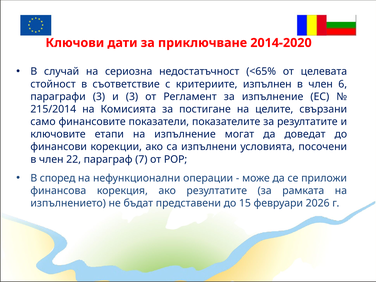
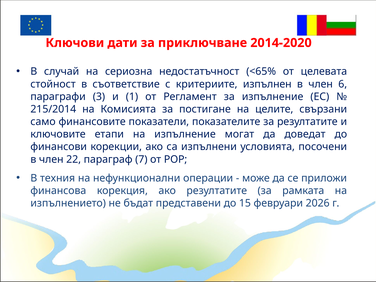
и 3: 3 -> 1
според: според -> техния
